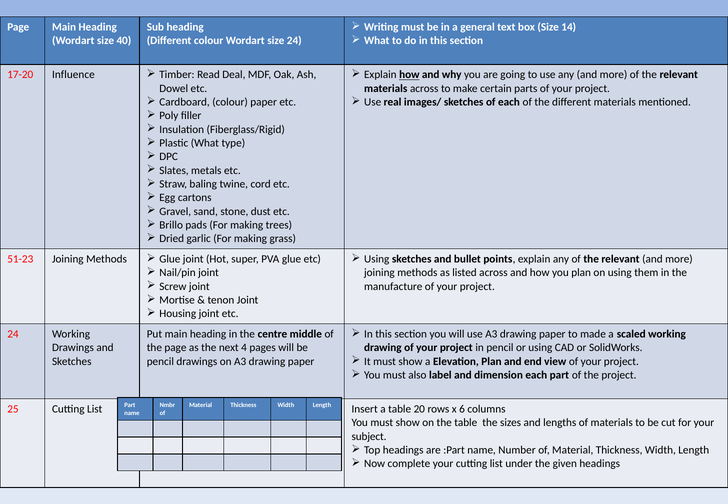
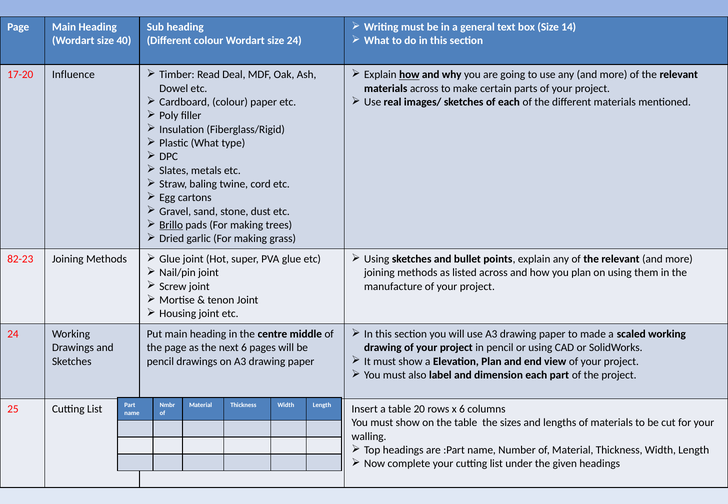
Brillo underline: none -> present
51-23: 51-23 -> 82-23
next 4: 4 -> 6
subject: subject -> walling
